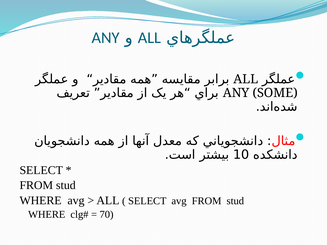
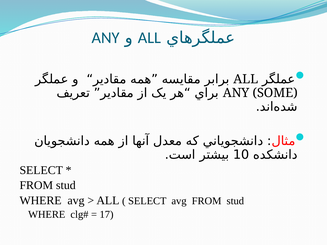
70: 70 -> 17
